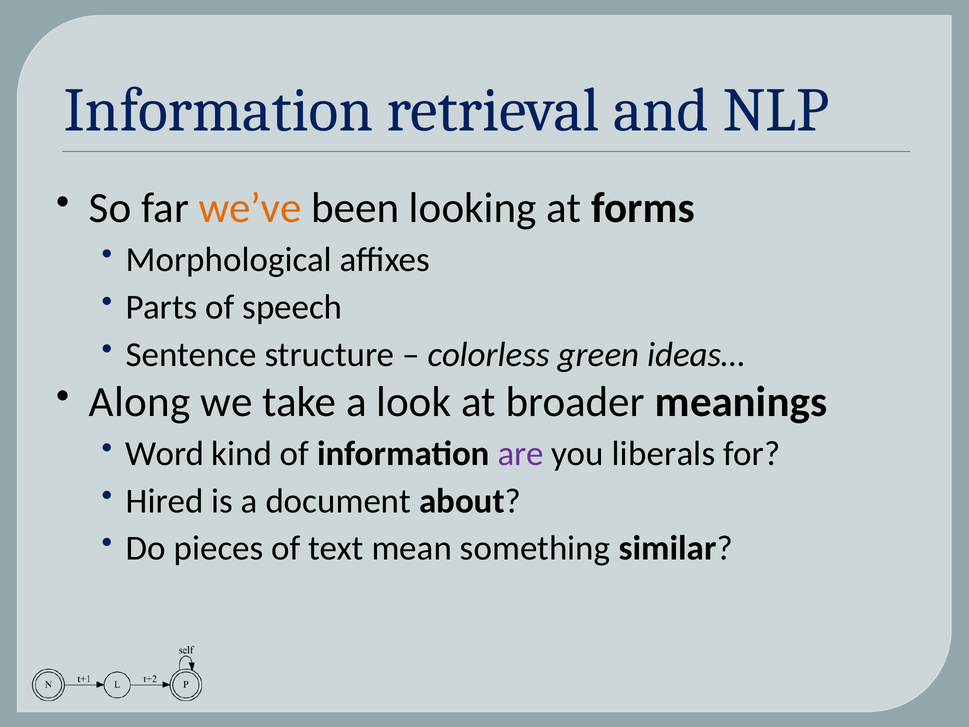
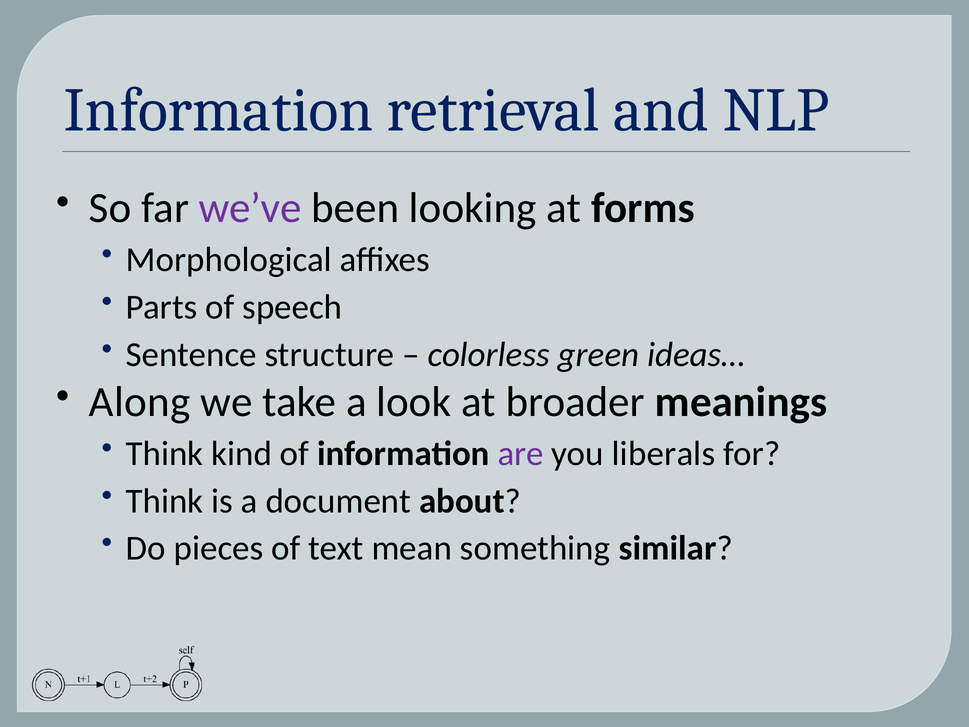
we’ve colour: orange -> purple
Word at (165, 453): Word -> Think
Hired at (165, 501): Hired -> Think
